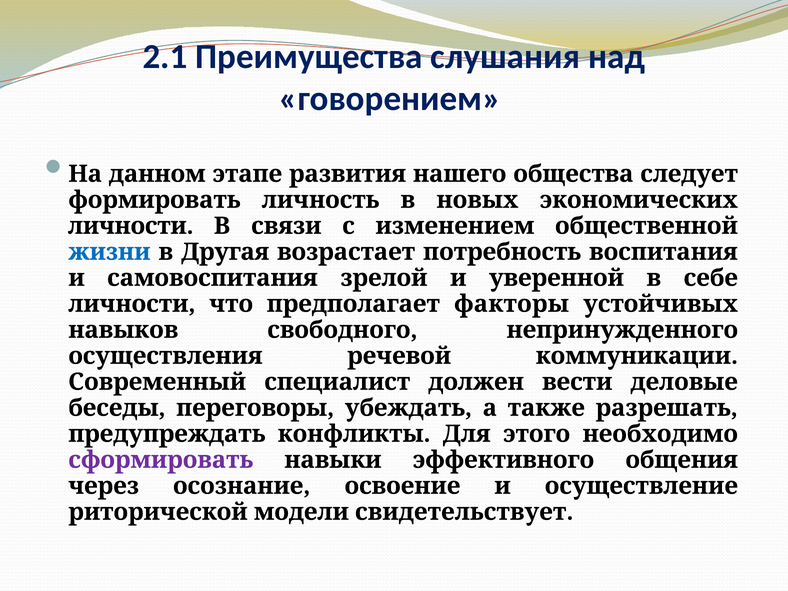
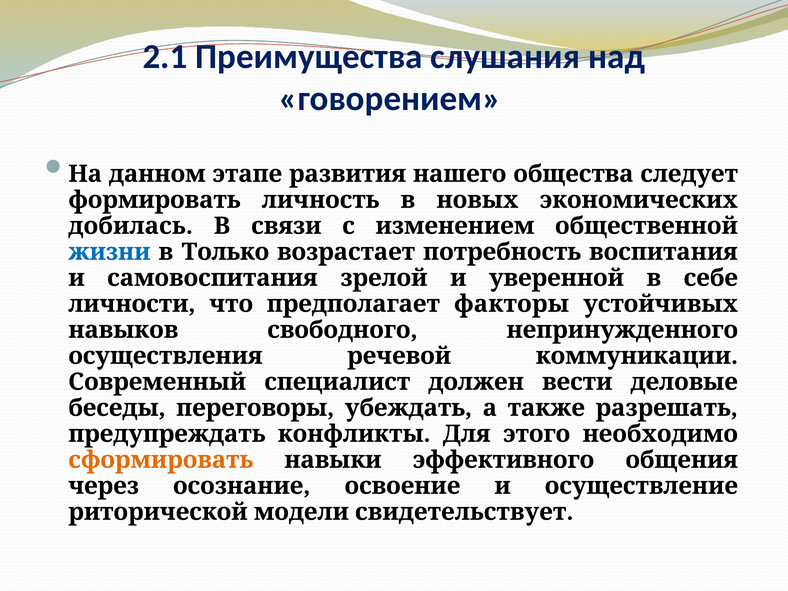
личности at (131, 226): личности -> добилась
Другая: Другая -> Только
сформировать colour: purple -> orange
